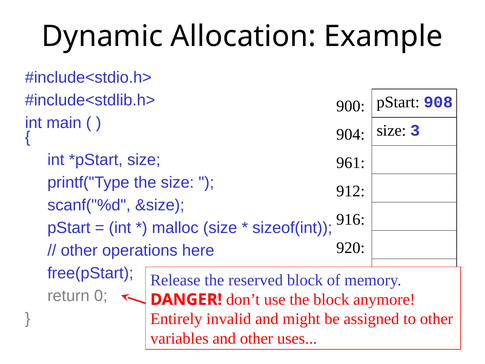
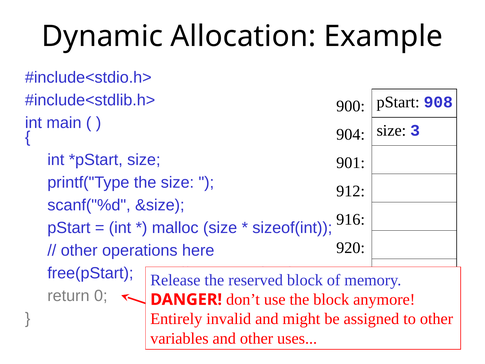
961: 961 -> 901
